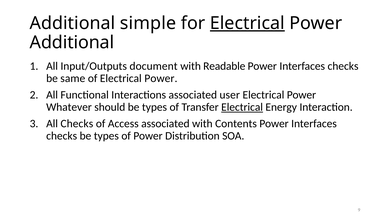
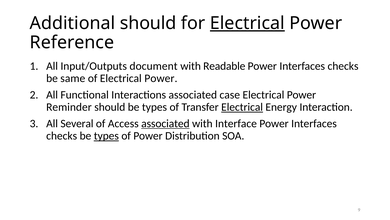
Additional simple: simple -> should
Additional at (72, 42): Additional -> Reference
user: user -> case
Whatever: Whatever -> Reminder
All Checks: Checks -> Several
associated at (165, 123) underline: none -> present
Contents: Contents -> Interface
types at (106, 136) underline: none -> present
